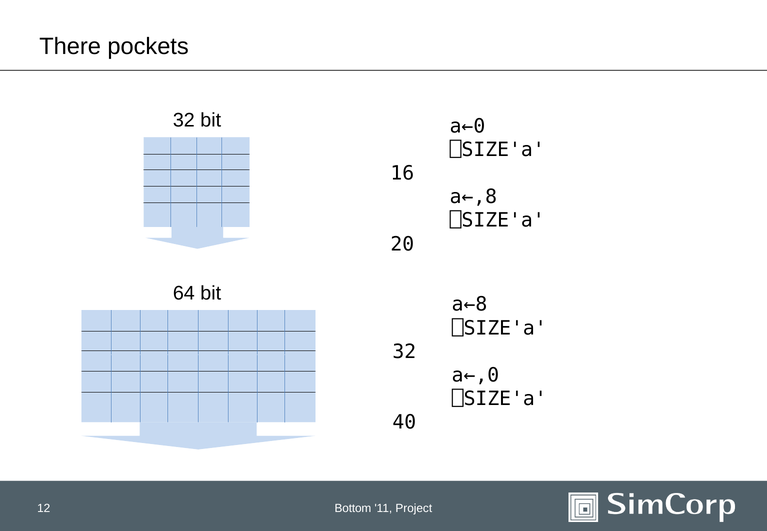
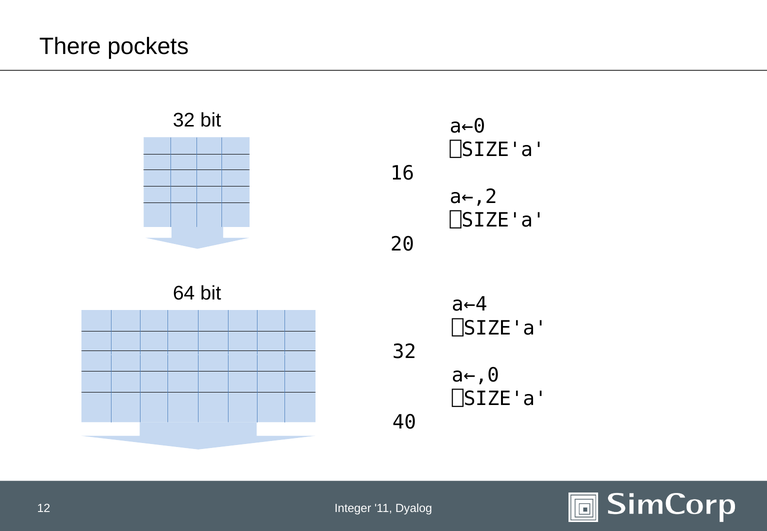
a←,8: a←,8 -> a←,2
a←8: a←8 -> a←4
Bottom: Bottom -> Integer
Project: Project -> Dyalog
